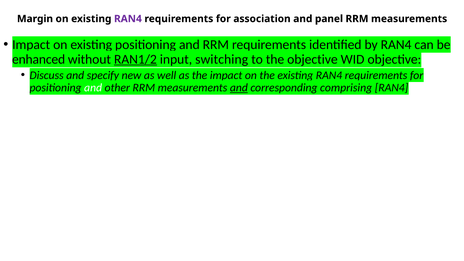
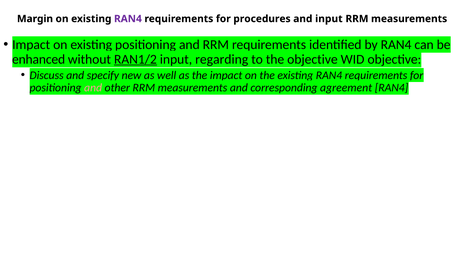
association: association -> procedures
and panel: panel -> input
switching: switching -> regarding
and at (93, 88) colour: white -> pink
and at (239, 88) underline: present -> none
comprising: comprising -> agreement
